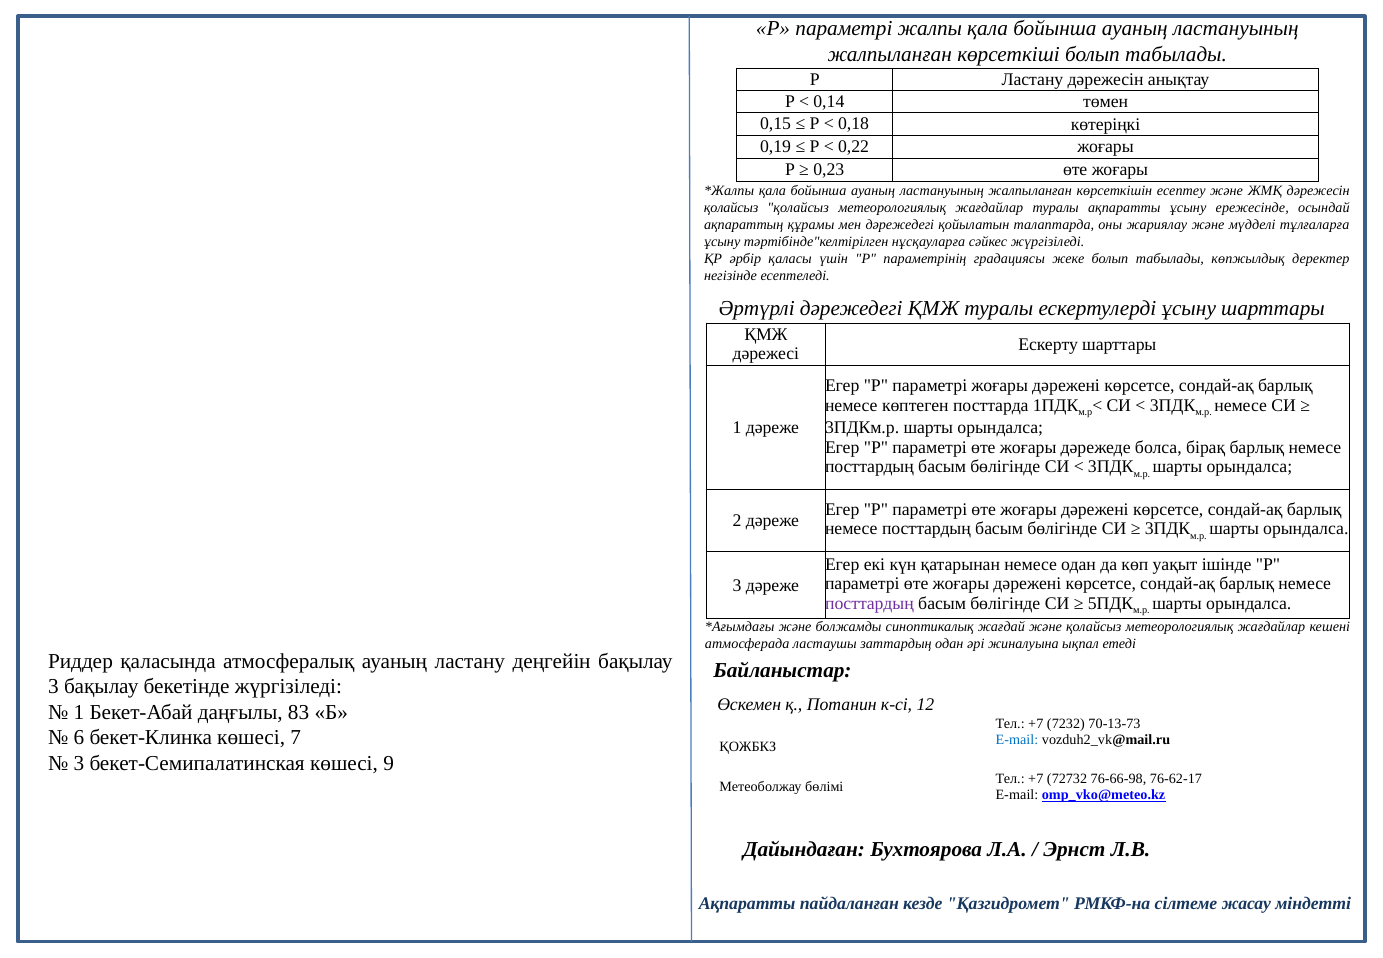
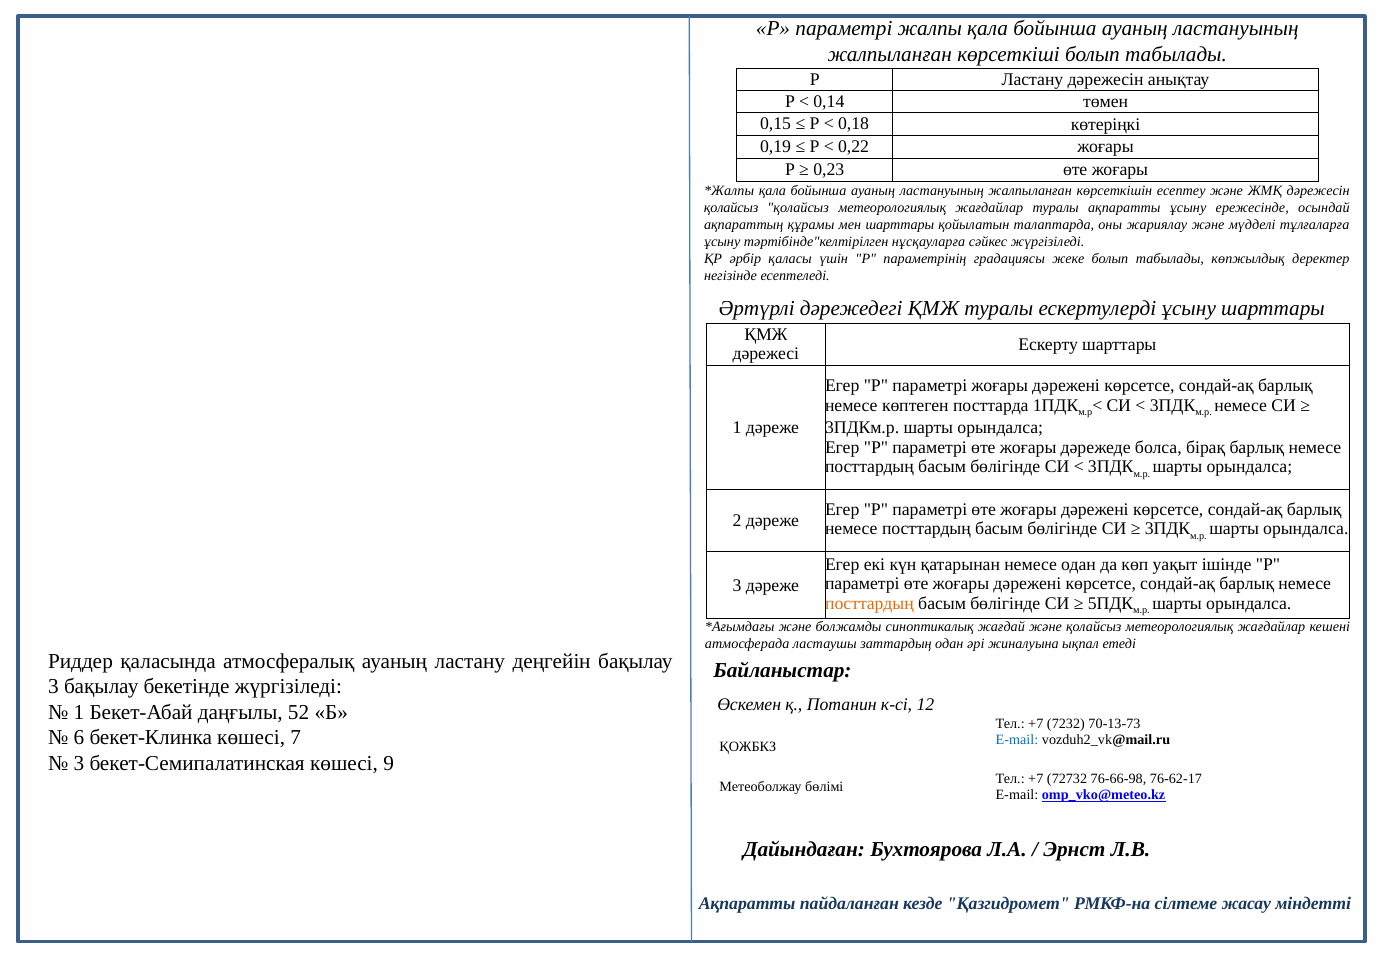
мен дәрежедегі: дәрежедегі -> шарттары
посттардың at (869, 603) colour: purple -> orange
83: 83 -> 52
